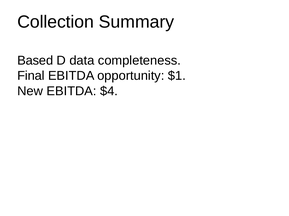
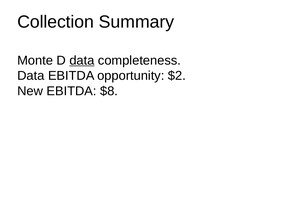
Based: Based -> Monte
data at (82, 61) underline: none -> present
Final at (31, 76): Final -> Data
$1: $1 -> $2
$4: $4 -> $8
